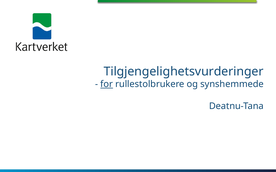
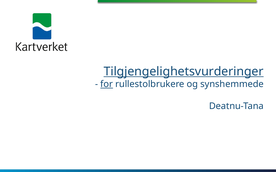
Tilgjengelighetsvurderinger underline: none -> present
